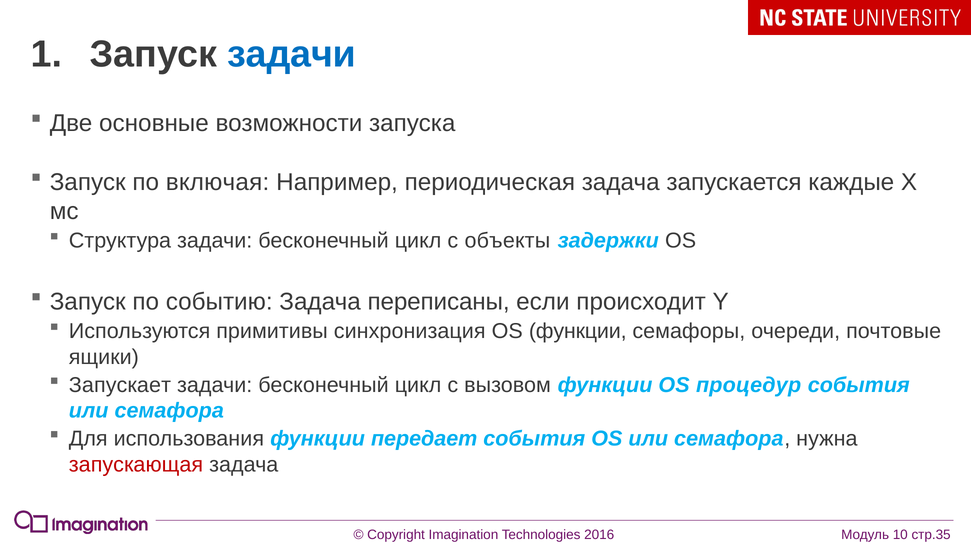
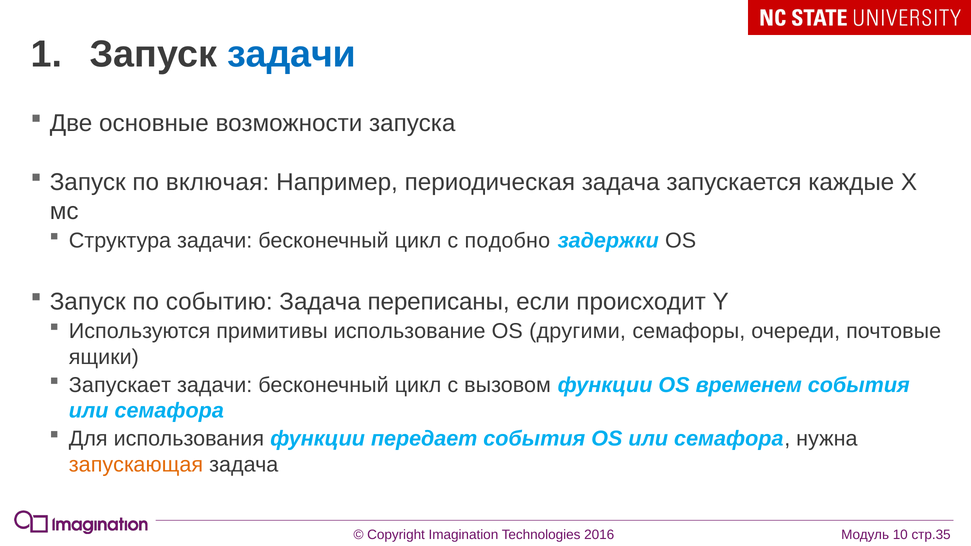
объекты: объекты -> подобно
синхронизация: синхронизация -> использование
OS функции: функции -> другими
процедур: процедур -> временем
запускающая colour: red -> orange
